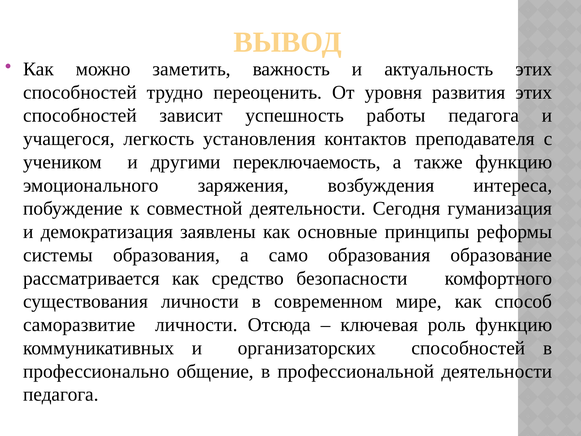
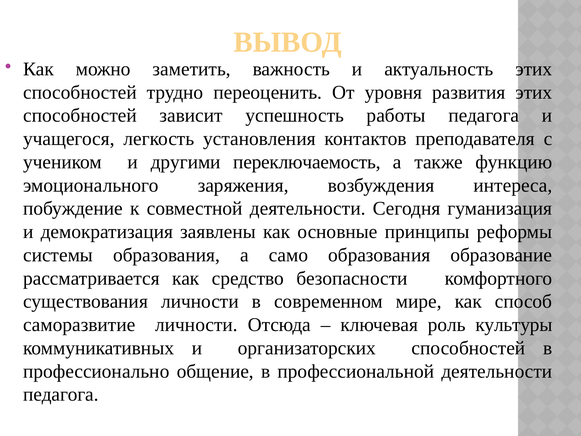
роль функцию: функцию -> культуры
